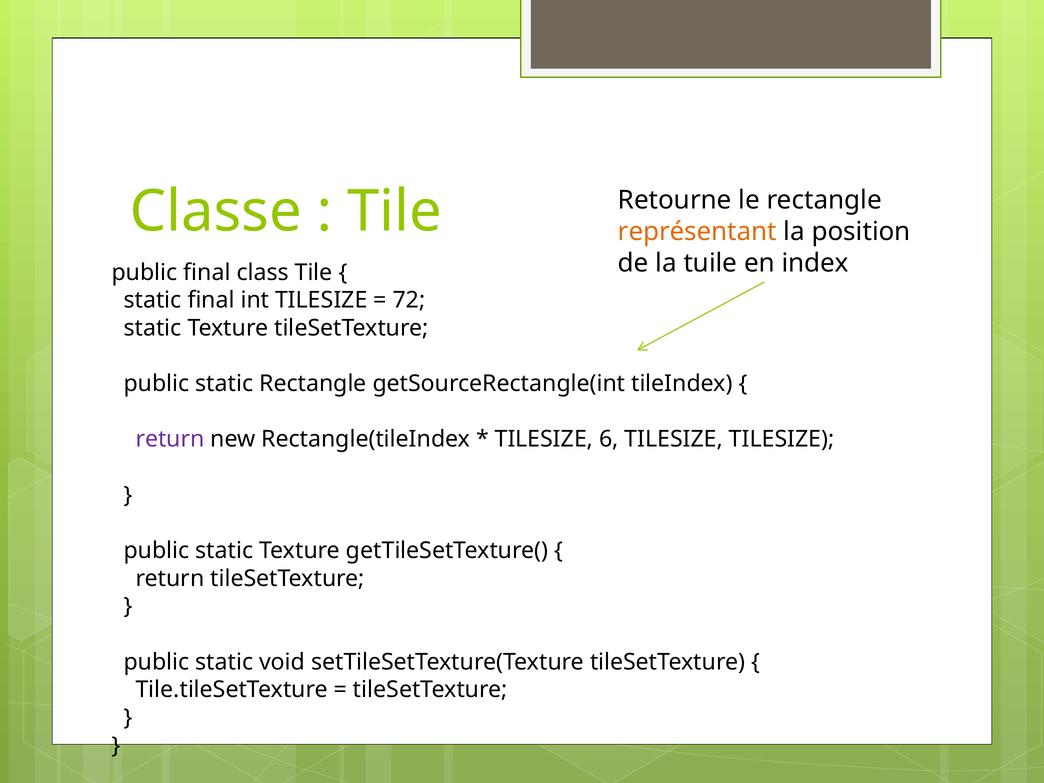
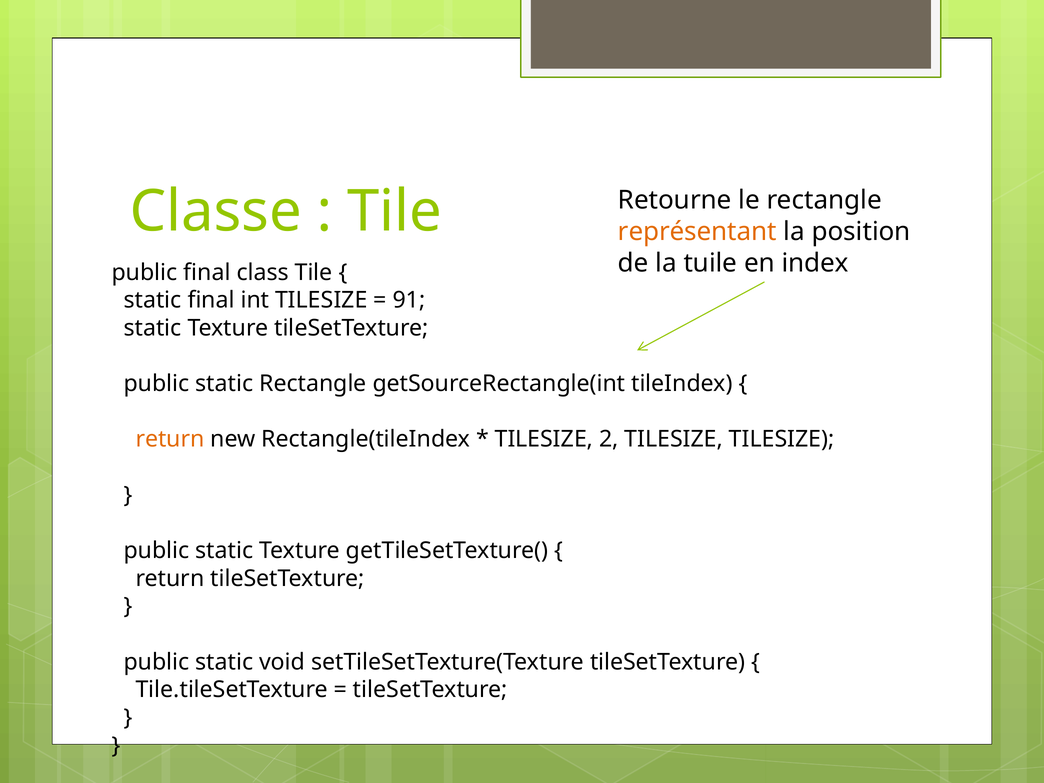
72: 72 -> 91
return at (170, 439) colour: purple -> orange
6: 6 -> 2
